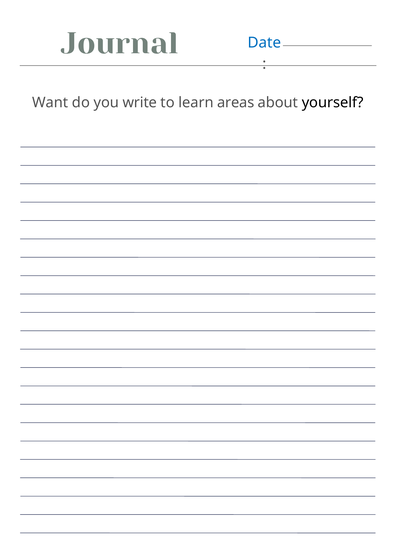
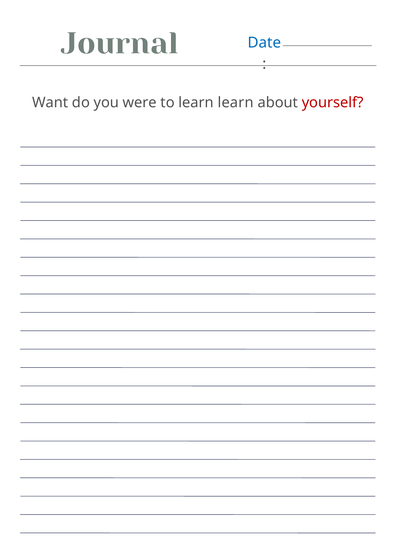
write: write -> were
learn areas: areas -> learn
yourself colour: black -> red
